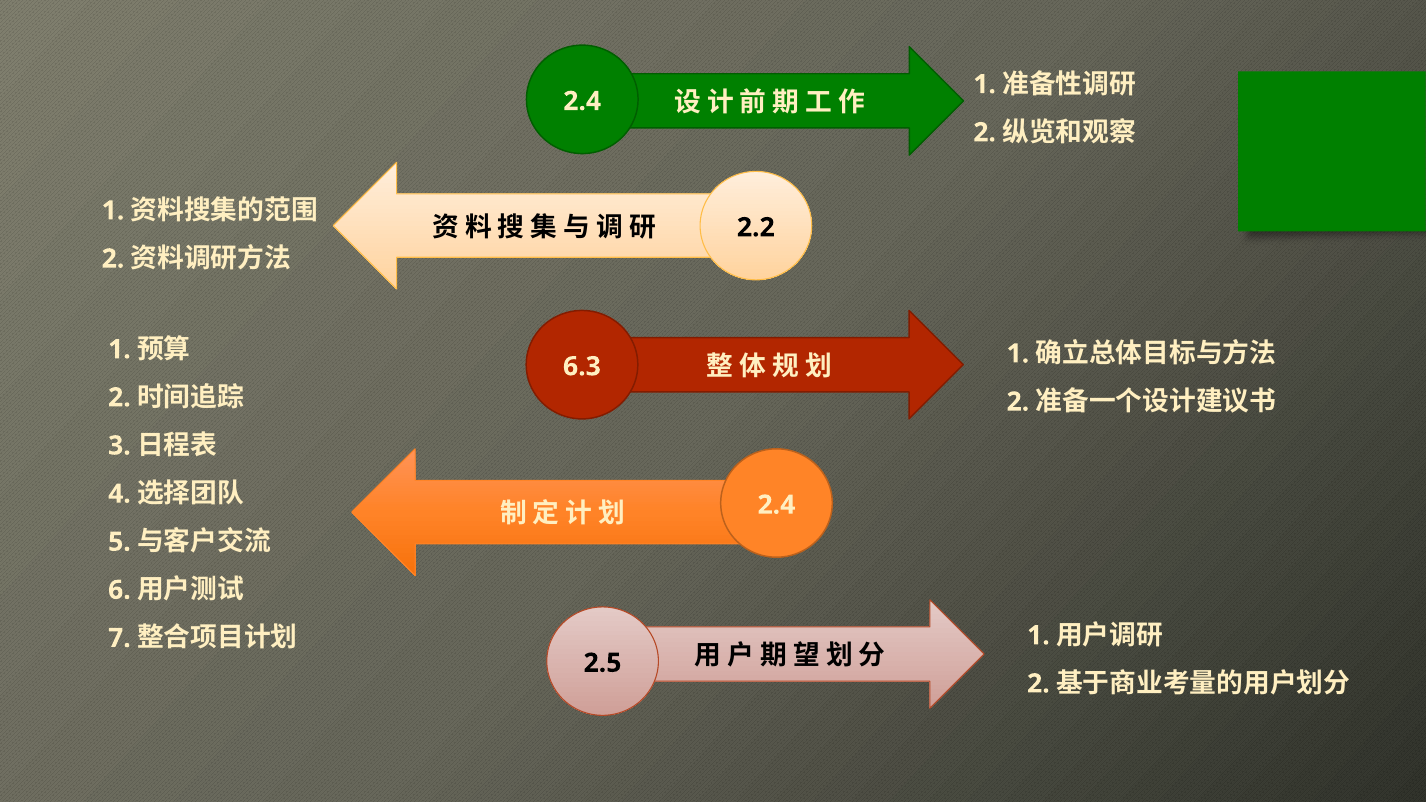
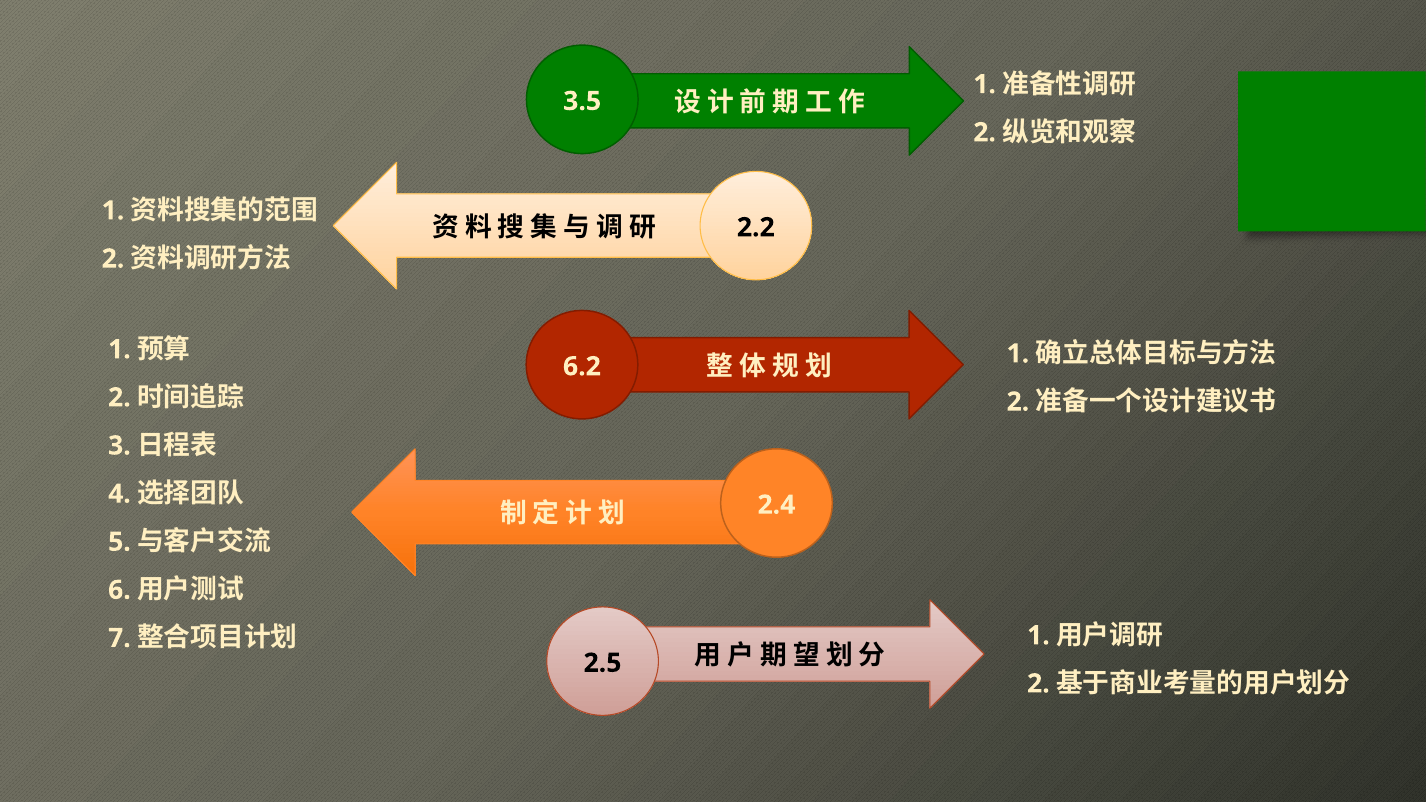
2.4 at (582, 101): 2.4 -> 3.5
6.3: 6.3 -> 6.2
